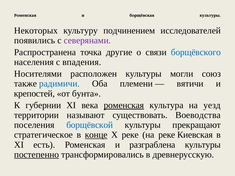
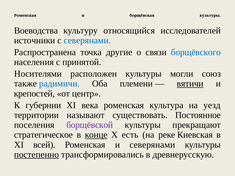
Некоторых: Некоторых -> Воеводства
подчинением: подчинением -> относящийся
появились: появились -> источники
северянами at (87, 41) colour: purple -> blue
впадения: впадения -> принятой
вятичи underline: none -> present
бунта: бунта -> центр
роменская at (124, 105) underline: present -> none
Воеводства: Воеводства -> Постоянное
борщёвской colour: blue -> purple
X реке: реке -> есть
есть: есть -> всей
и разграблена: разграблена -> северянами
